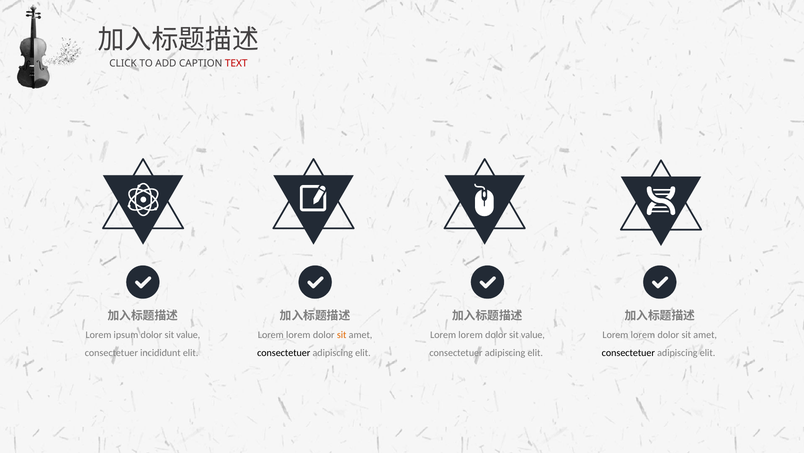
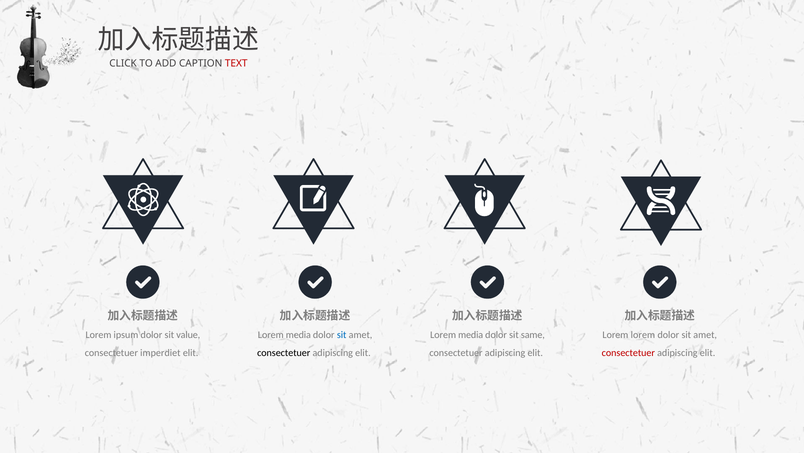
lorem at (298, 334): lorem -> media
sit at (342, 334) colour: orange -> blue
lorem at (471, 334): lorem -> media
value at (533, 334): value -> same
incididunt: incididunt -> imperdiet
consectetuer at (628, 352) colour: black -> red
